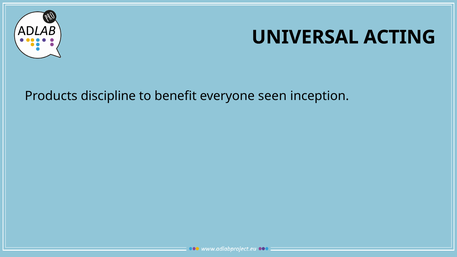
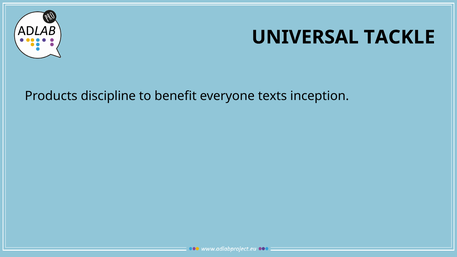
ACTING: ACTING -> TACKLE
seen: seen -> texts
